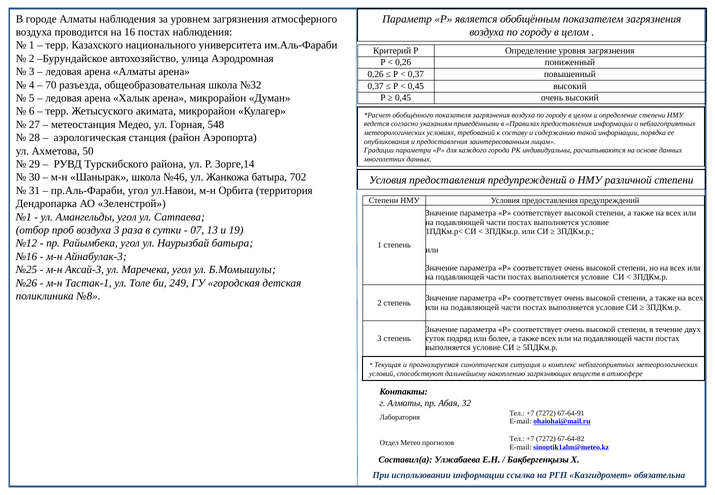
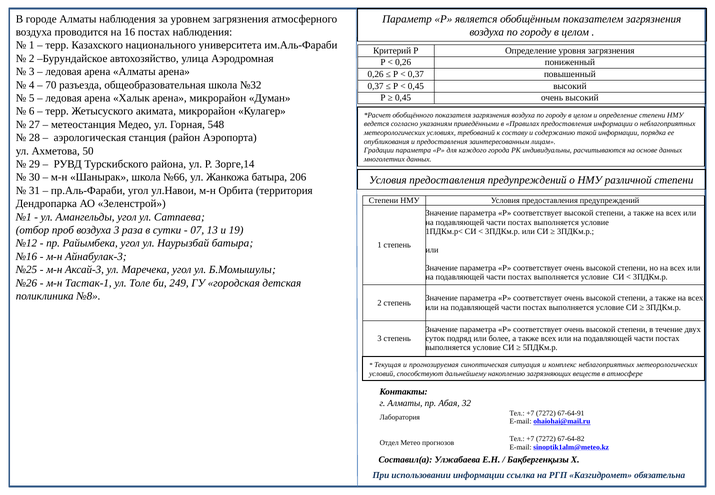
№46: №46 -> №66
702: 702 -> 206
